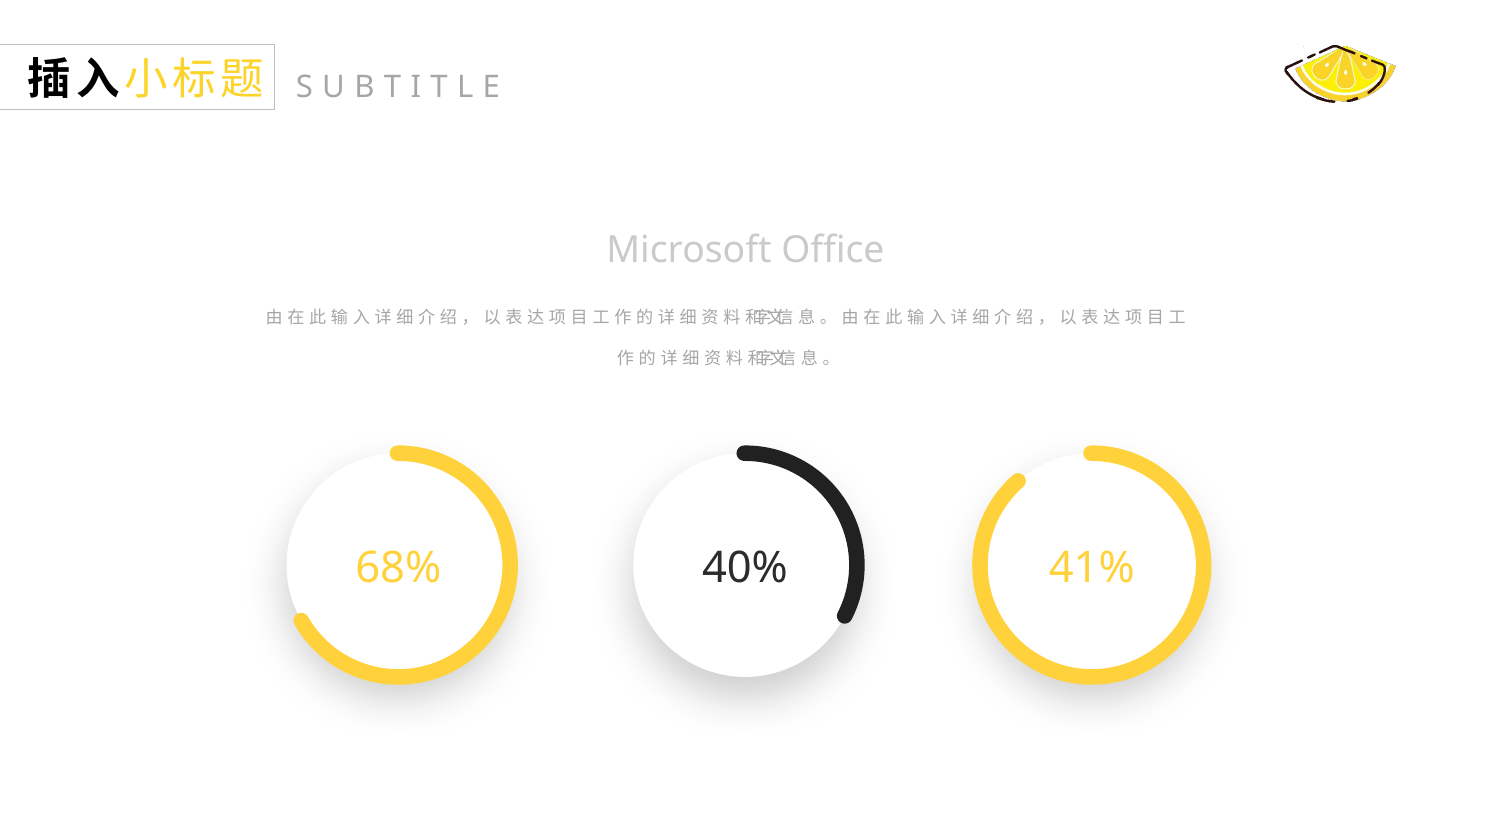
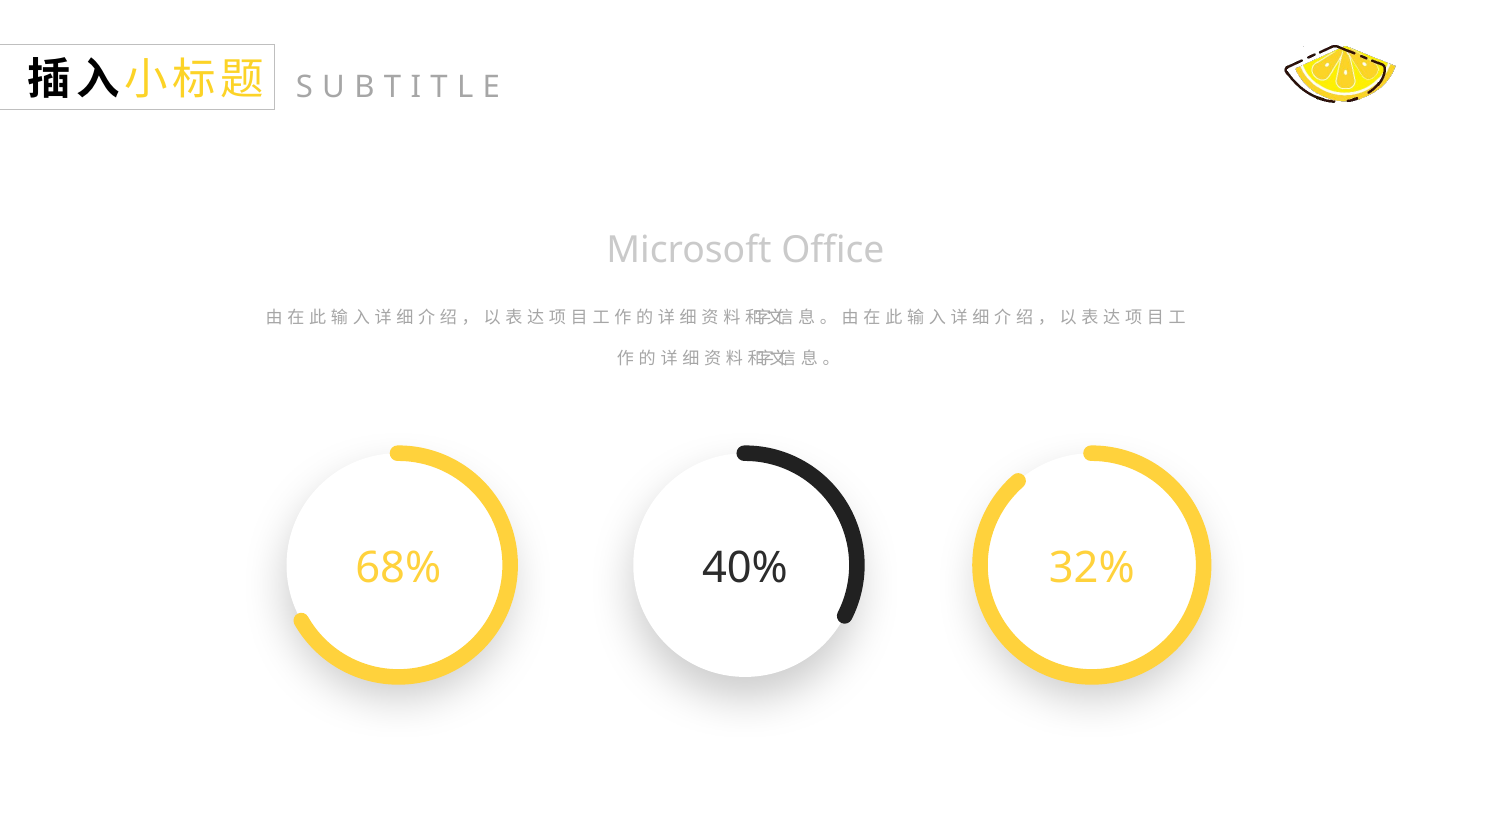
41%: 41% -> 32%
